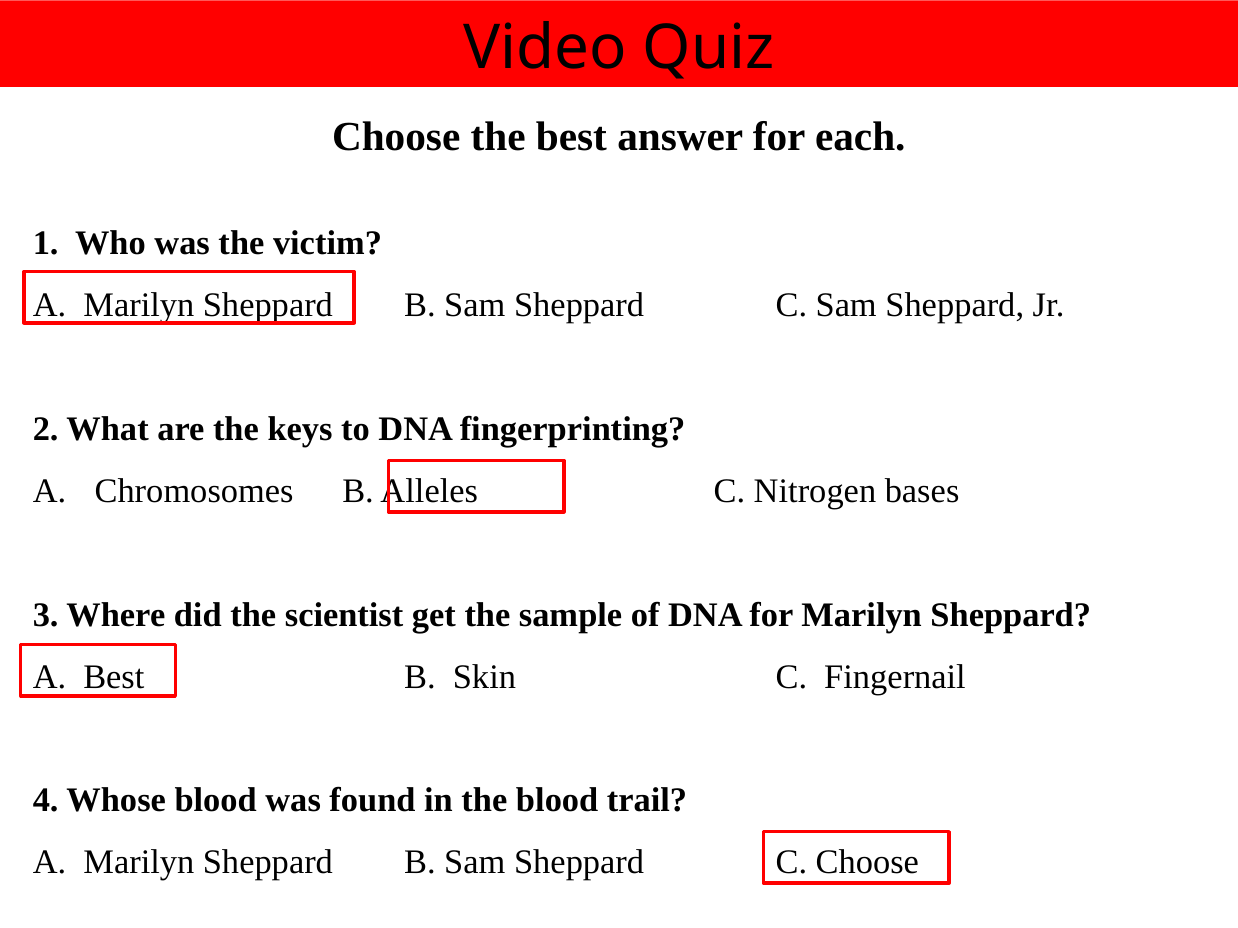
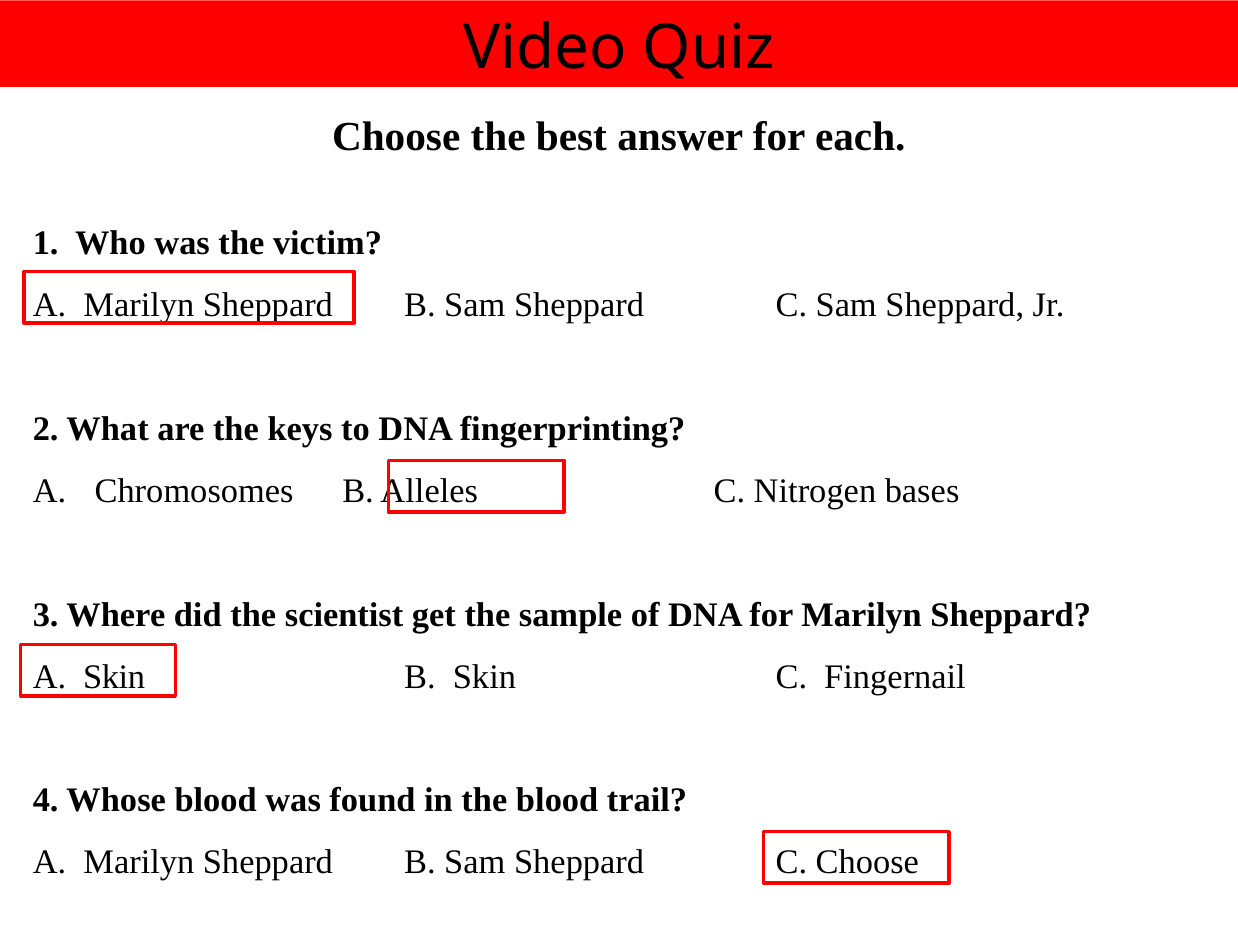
A Best: Best -> Skin
